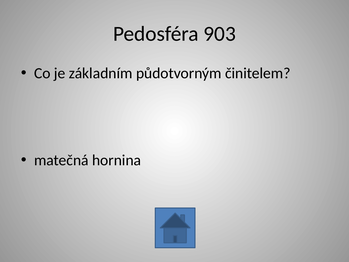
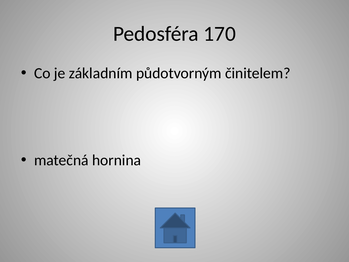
903: 903 -> 170
